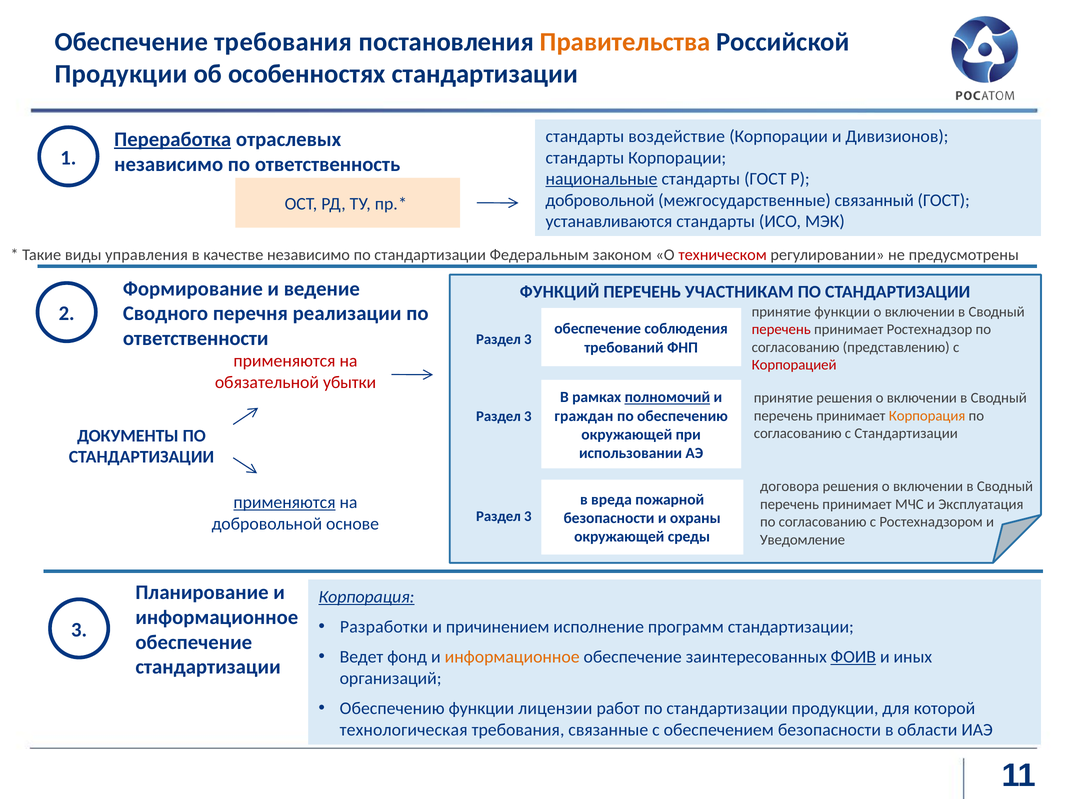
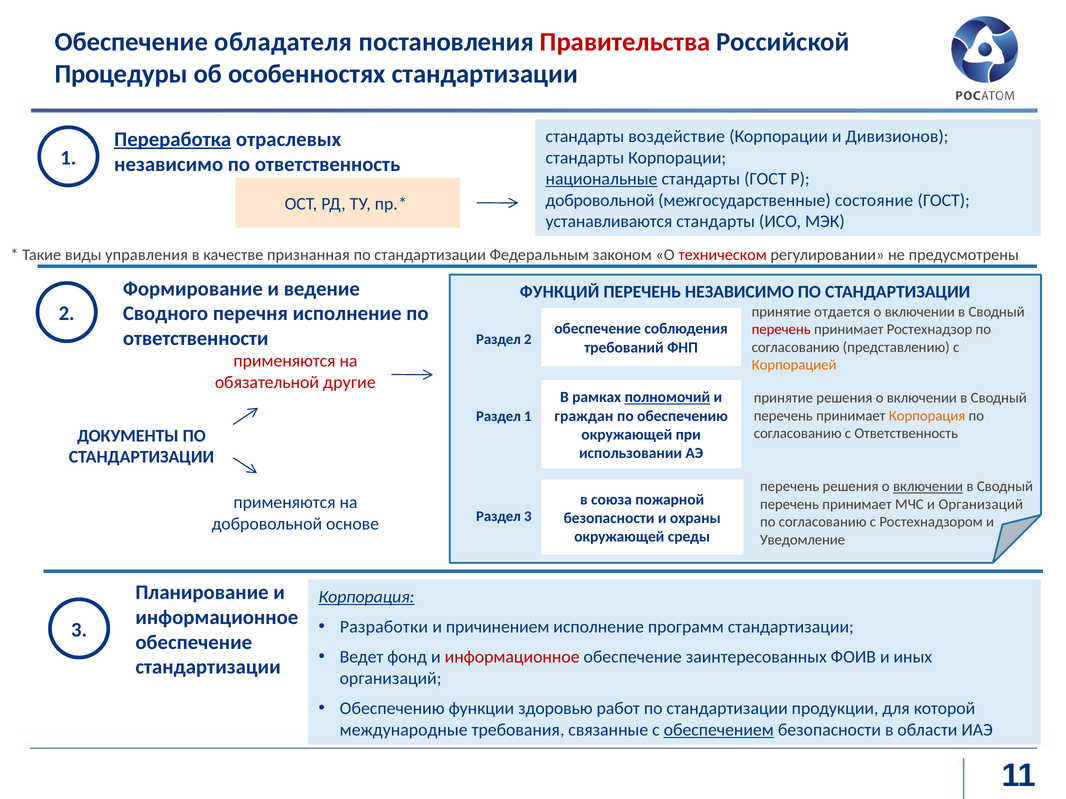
Обеспечение требования: требования -> обладателя
Правительства colour: orange -> red
Продукции at (121, 74): Продукции -> Процедуры
связанный: связанный -> состояние
качестве независимо: независимо -> признанная
ПЕРЕЧЕНЬ УЧАСТНИКАМ: УЧАСТНИКАМ -> НЕЗАВИСИМО
перечня реализации: реализации -> исполнение
принятие функции: функции -> отдается
3 at (528, 339): 3 -> 2
Корпорацией colour: red -> orange
убытки: убытки -> другие
3 at (528, 417): 3 -> 1
с Стандартизации: Стандартизации -> Ответственность
договора at (790, 487): договора -> перечень
включении at (928, 487) underline: none -> present
вреда: вреда -> союза
применяются at (285, 503) underline: present -> none
и Эксплуатация: Эксплуатация -> Организаций
информационное at (512, 657) colour: orange -> red
ФОИВ underline: present -> none
лицензии: лицензии -> здоровью
технологическая: технологическая -> международные
обеспечением underline: none -> present
